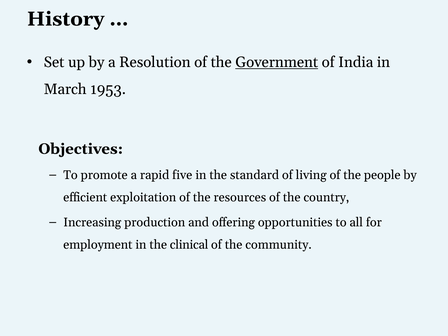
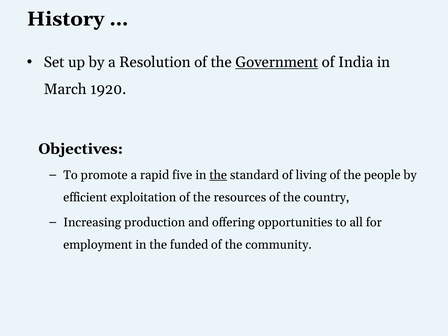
1953: 1953 -> 1920
the at (218, 175) underline: none -> present
clinical: clinical -> funded
